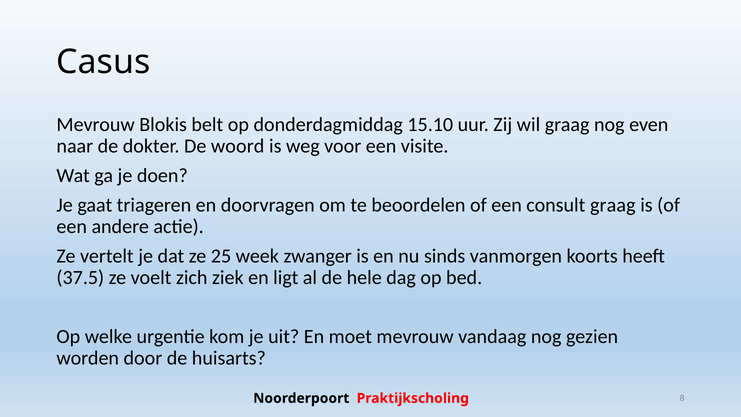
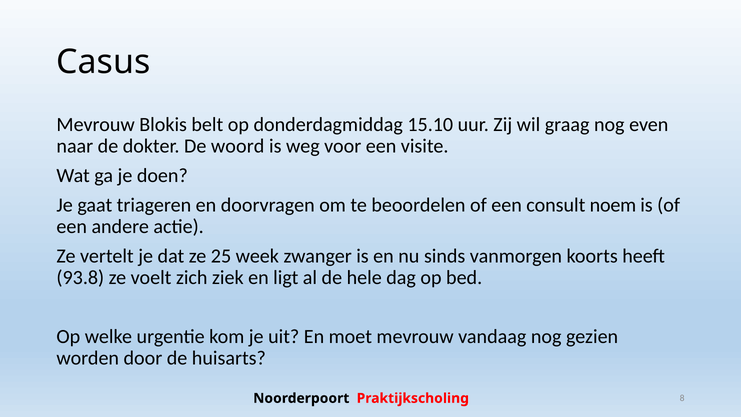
consult graag: graag -> noem
37.5: 37.5 -> 93.8
